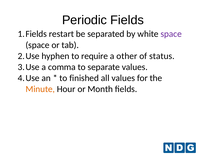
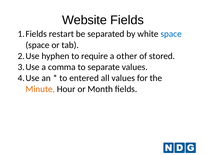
Periodic: Periodic -> Website
space at (171, 34) colour: purple -> blue
status: status -> stored
finished: finished -> entered
